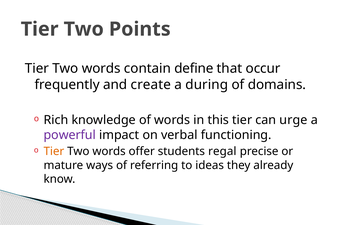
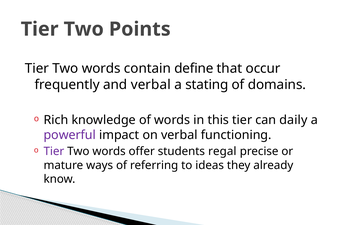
and create: create -> verbal
during: during -> stating
urge: urge -> daily
Tier at (54, 151) colour: orange -> purple
